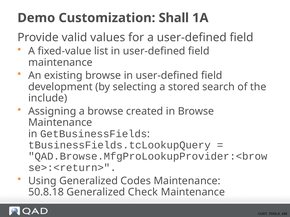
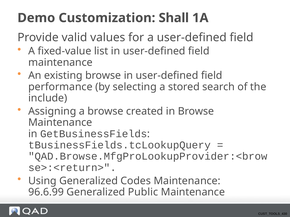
development: development -> performance
50.8.18: 50.8.18 -> 96.6.99
Check: Check -> Public
